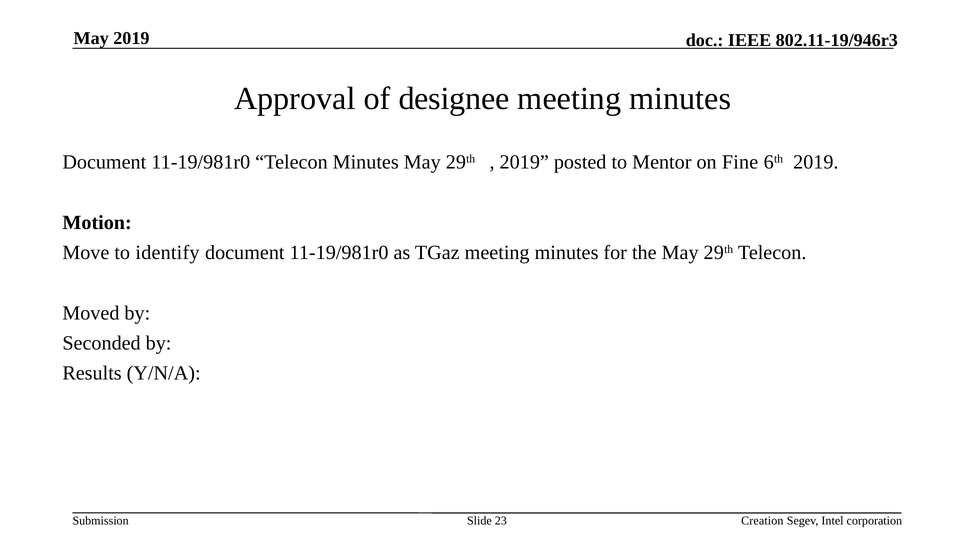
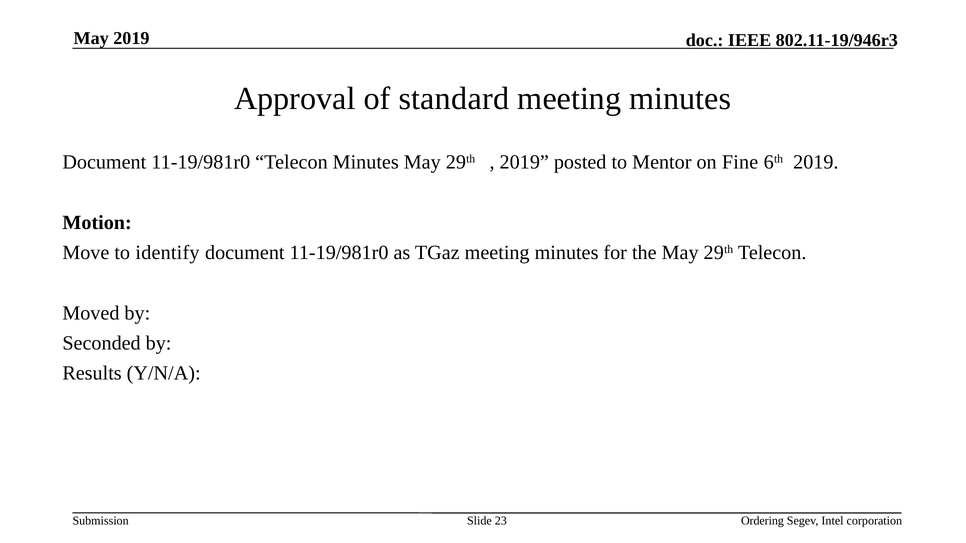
designee: designee -> standard
Creation: Creation -> Ordering
